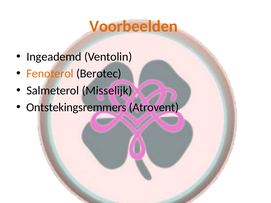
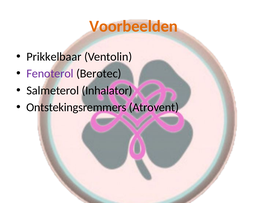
Ingeademd: Ingeademd -> Prikkelbaar
Fenoterol colour: orange -> purple
Misselijk: Misselijk -> Inhalator
